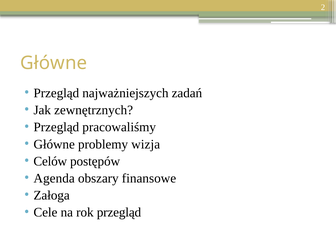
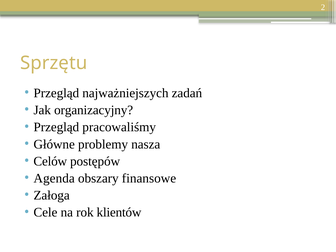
Główne at (54, 63): Główne -> Sprzętu
zewnętrznych: zewnętrznych -> organizacyjny
wizja: wizja -> nasza
rok przegląd: przegląd -> klientów
